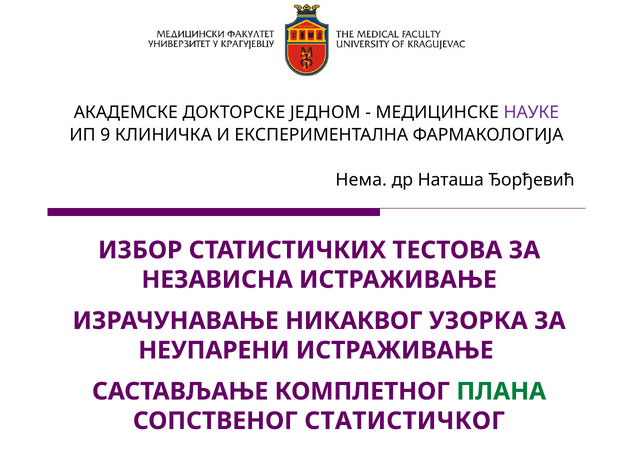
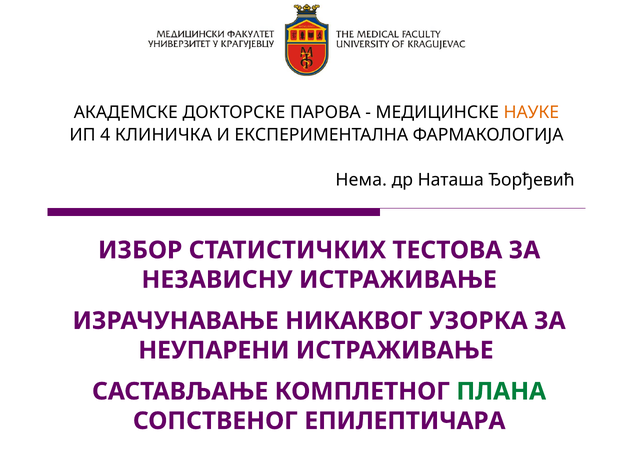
ЈЕДНОМ: ЈЕДНОМ -> ПАРОВА
НАУКЕ colour: purple -> orange
9: 9 -> 4
НЕЗАВИСНА: НЕЗАВИСНА -> НЕЗАВИСНУ
СТАТИСТИЧКОГ: СТАТИСТИЧКОГ -> ЕПИЛЕПТИЧАРА
